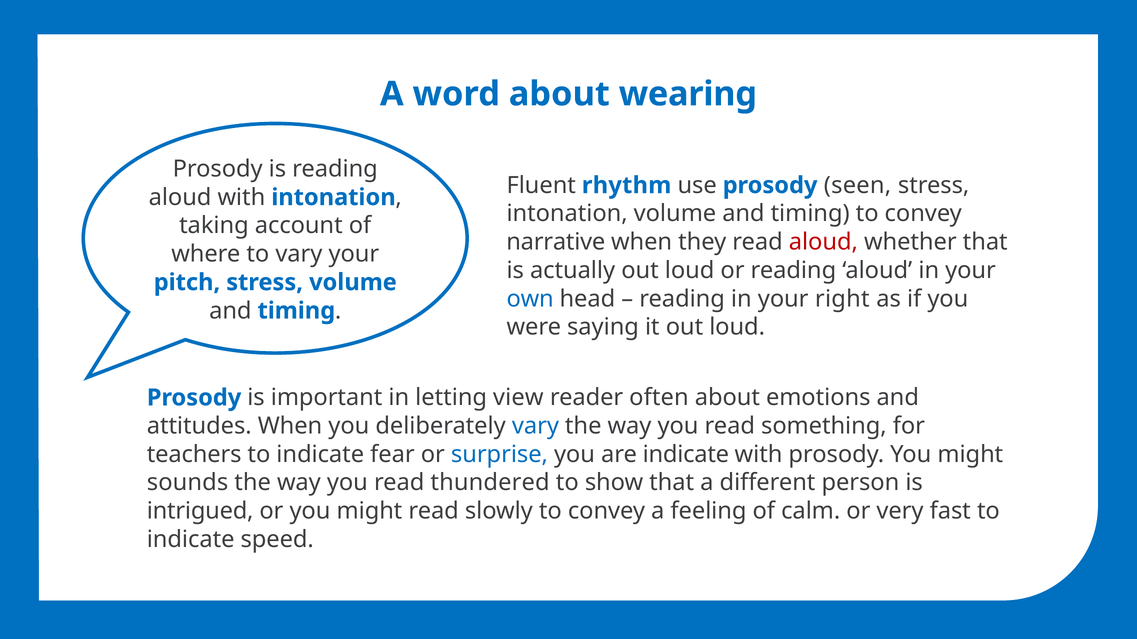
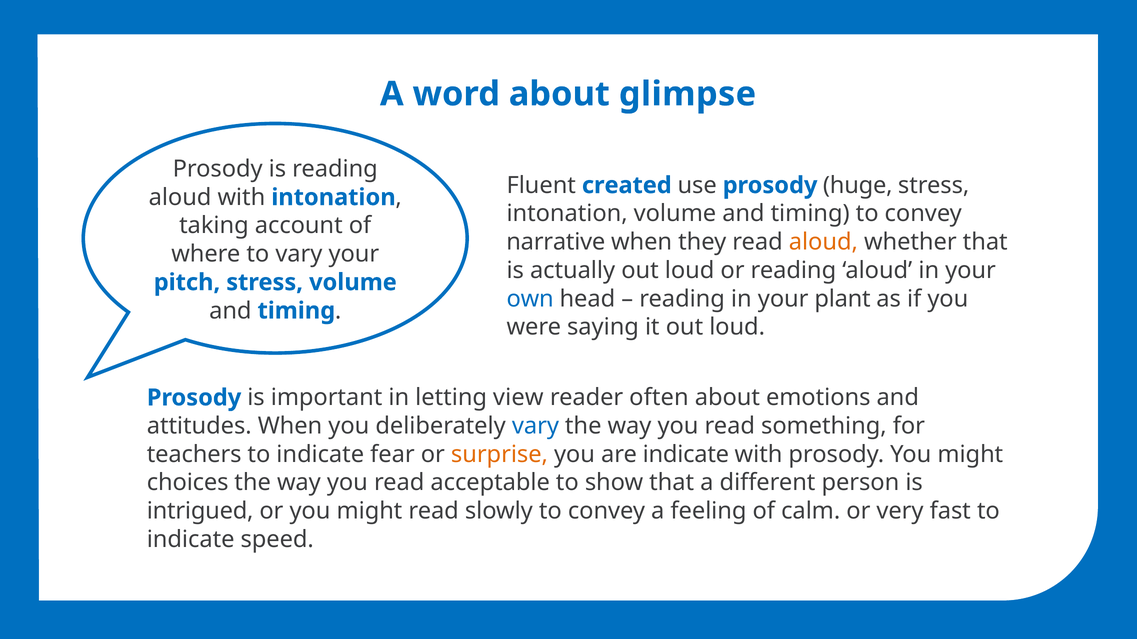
wearing: wearing -> glimpse
rhythm: rhythm -> created
seen: seen -> huge
aloud at (823, 242) colour: red -> orange
right: right -> plant
surprise colour: blue -> orange
sounds: sounds -> choices
thundered: thundered -> acceptable
